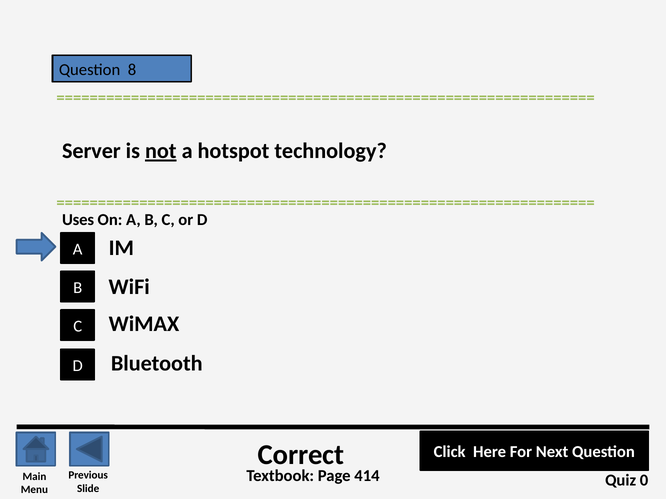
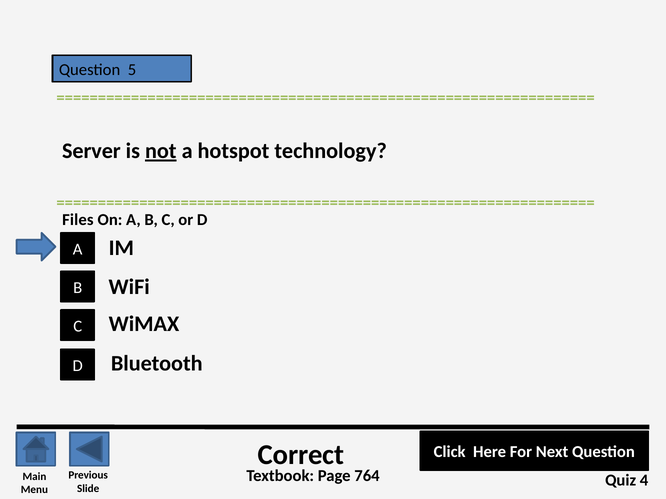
8: 8 -> 5
Uses: Uses -> Files
414: 414 -> 764
0: 0 -> 4
